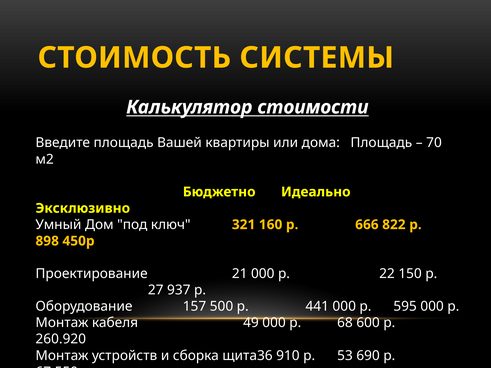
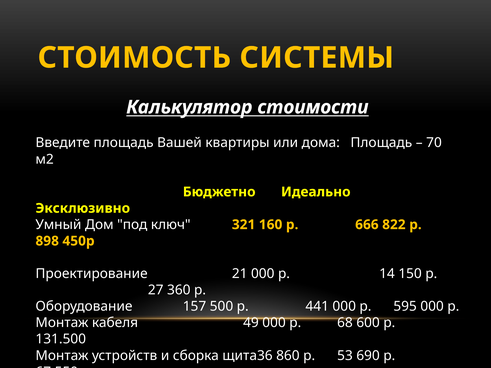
22: 22 -> 14
937: 937 -> 360
260.920: 260.920 -> 131.500
910: 910 -> 860
